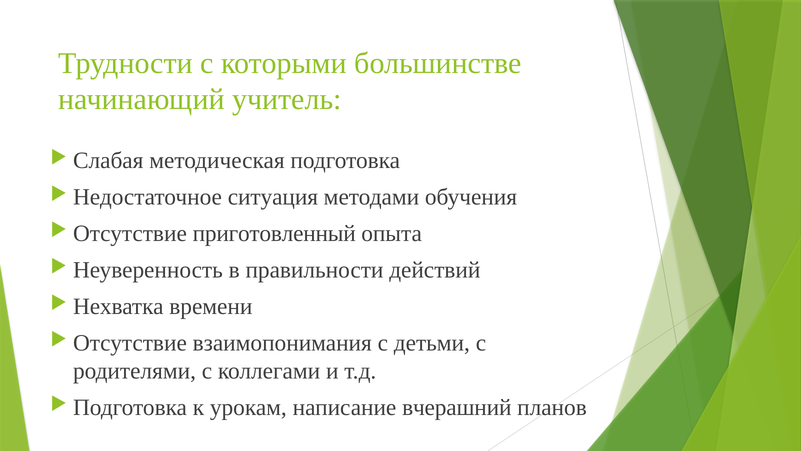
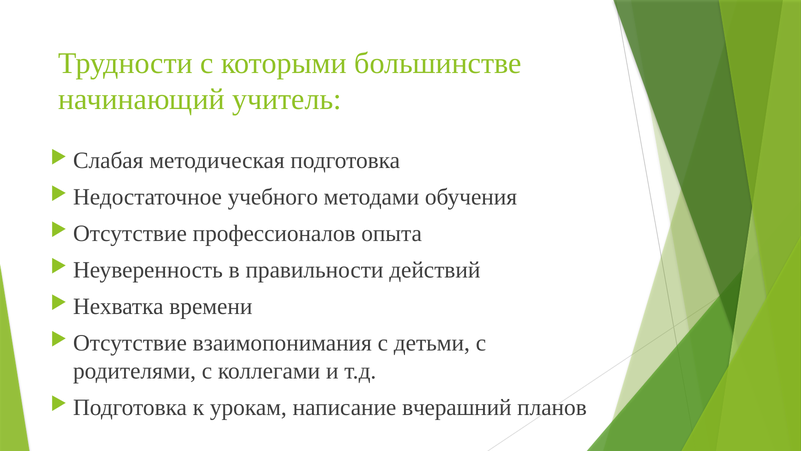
ситуация: ситуация -> учебного
приготовленный: приготовленный -> профессионалов
